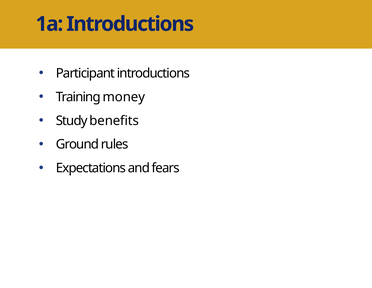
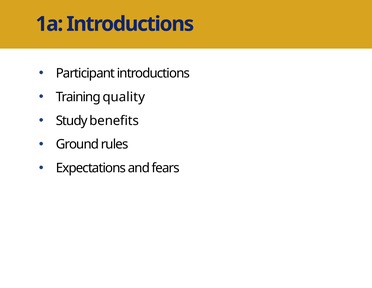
money: money -> quality
